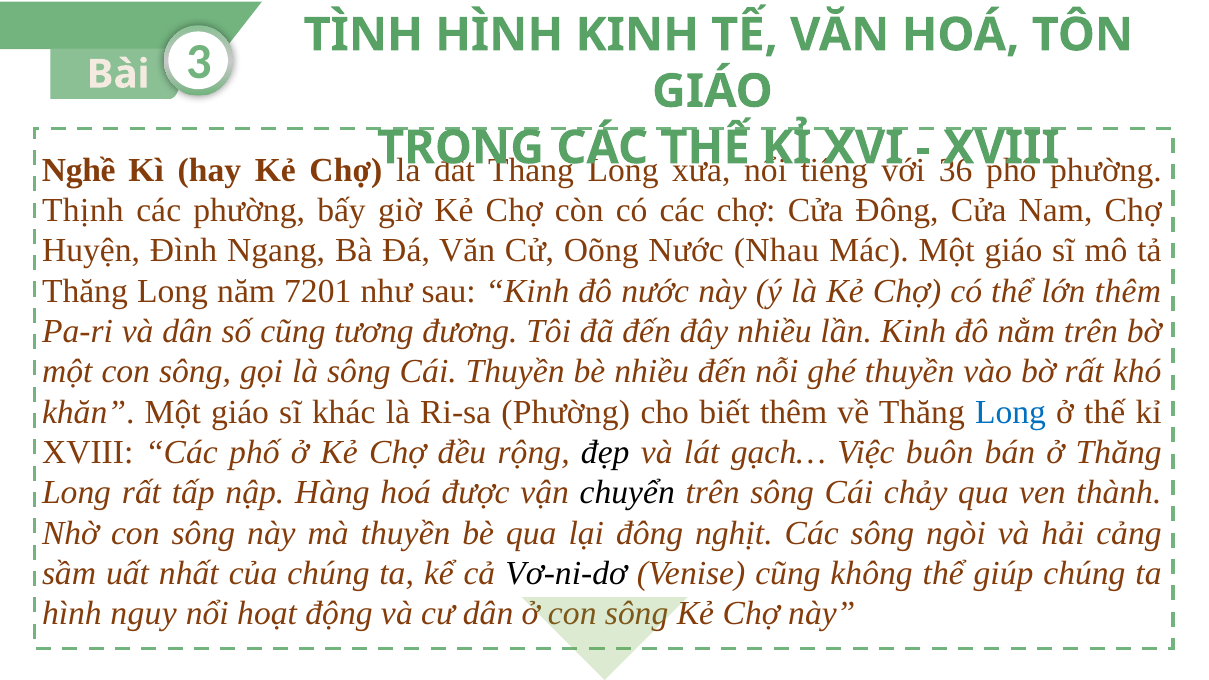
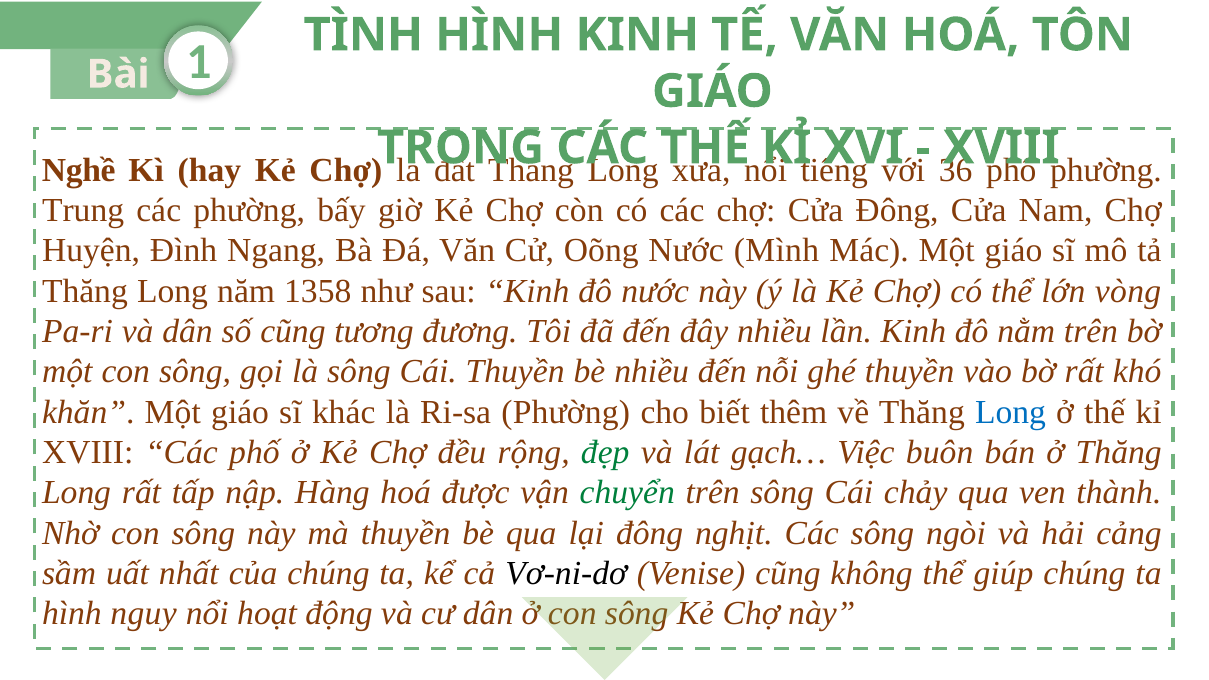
3: 3 -> 1
Thịnh: Thịnh -> Trung
Nhau: Nhau -> Mình
7201: 7201 -> 1358
lớn thêm: thêm -> vòng
đẹp colour: black -> green
chuyển colour: black -> green
